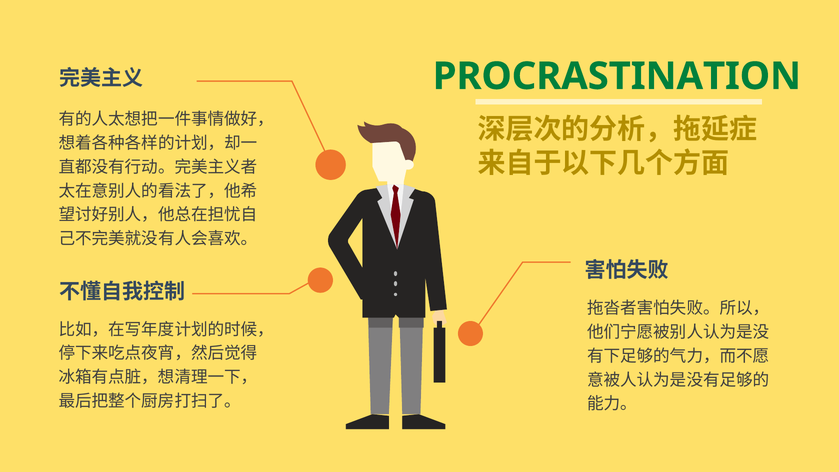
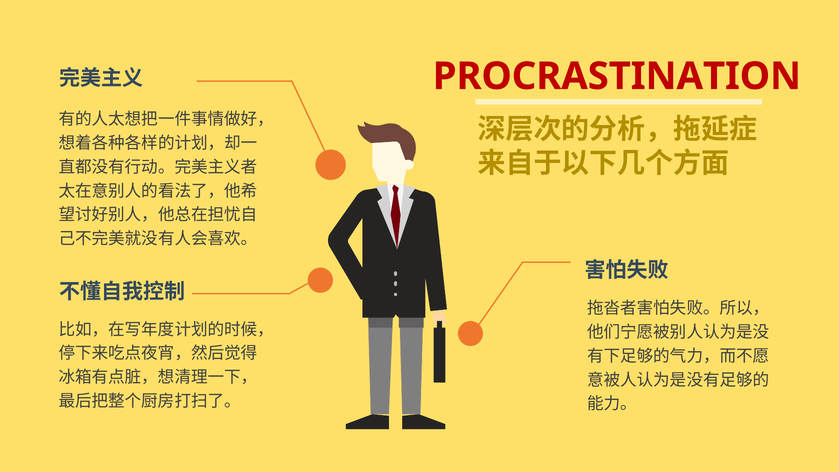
PROCRASTINATION colour: green -> red
